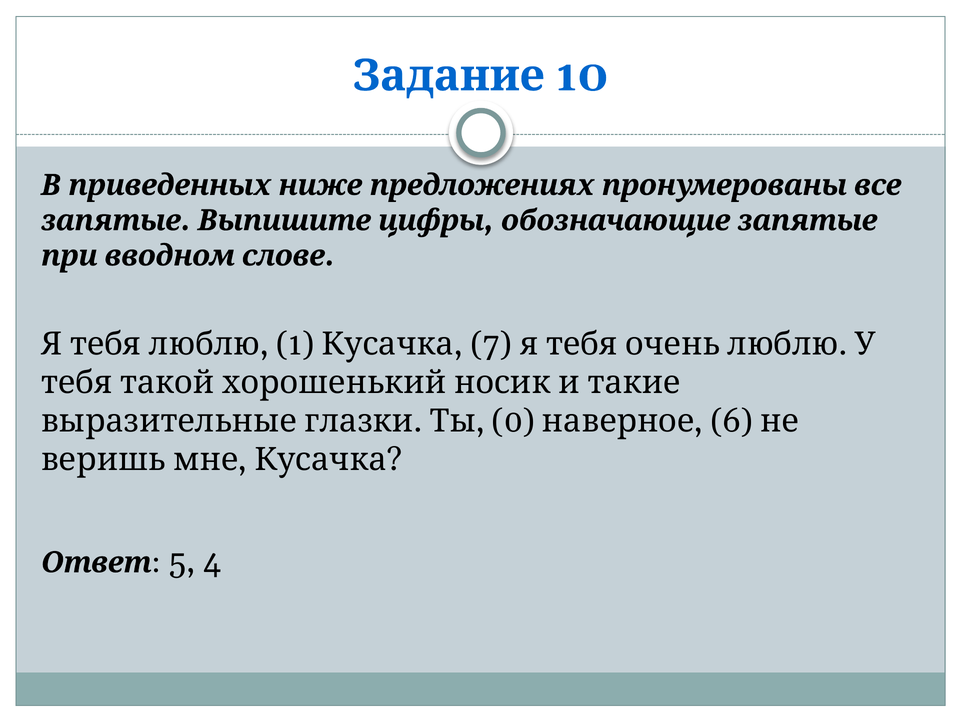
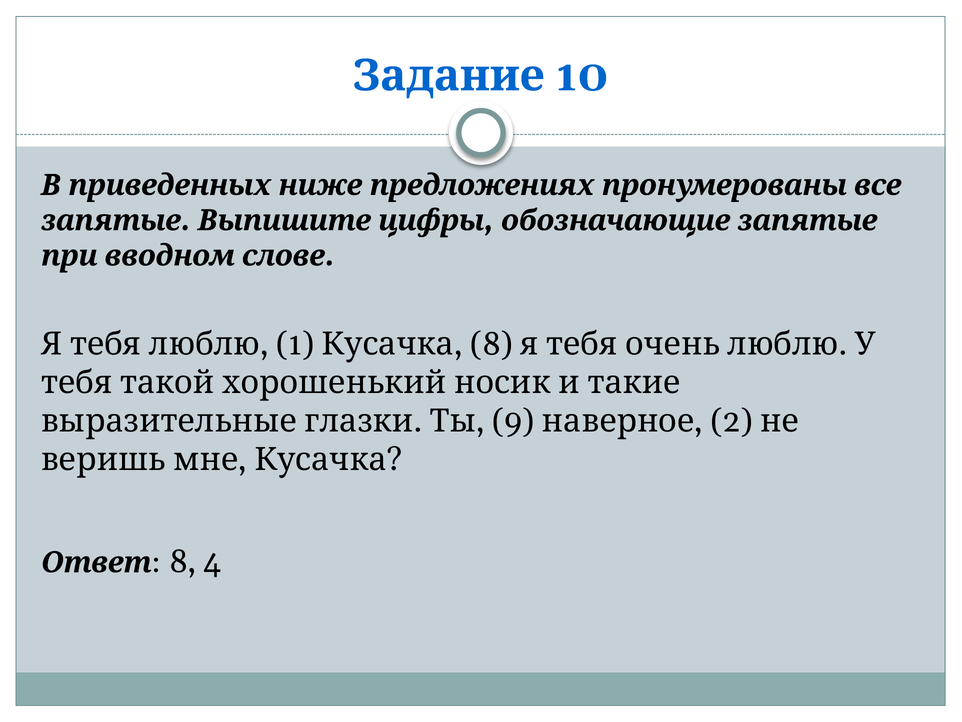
7 at (491, 344): 7 -> 8
0: 0 -> 9
6: 6 -> 2
Ответ 5: 5 -> 8
